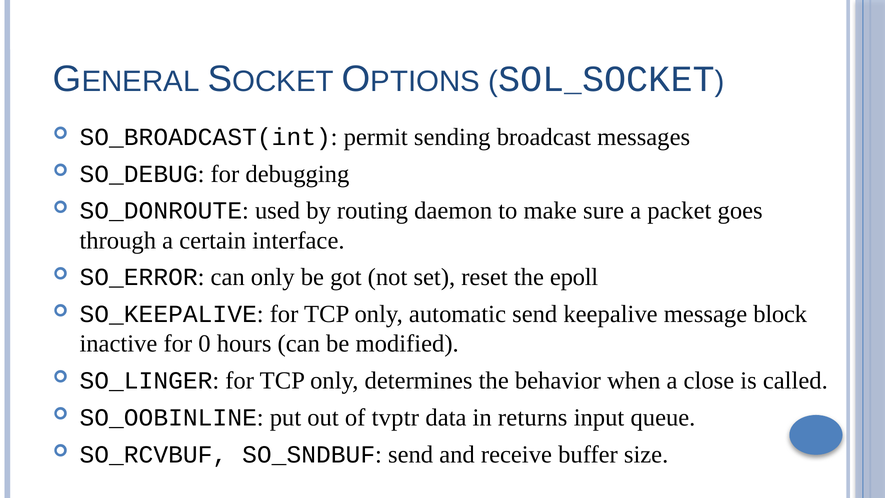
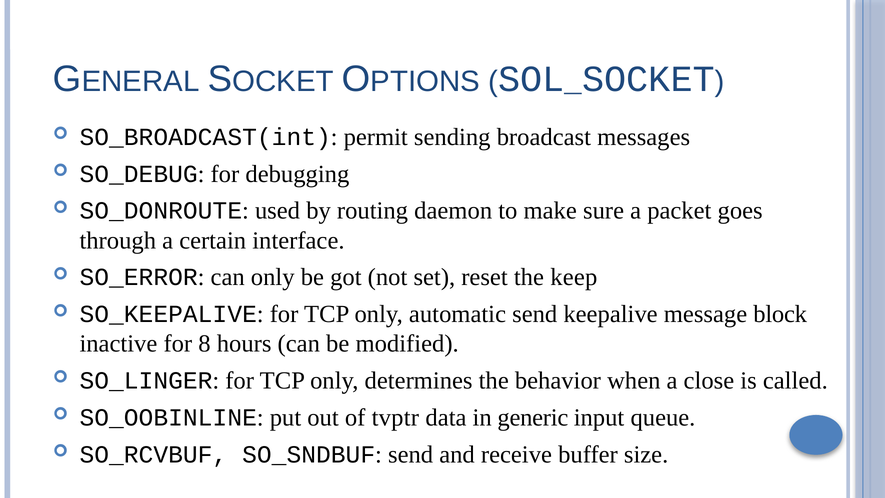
epoll: epoll -> keep
0: 0 -> 8
returns: returns -> generic
